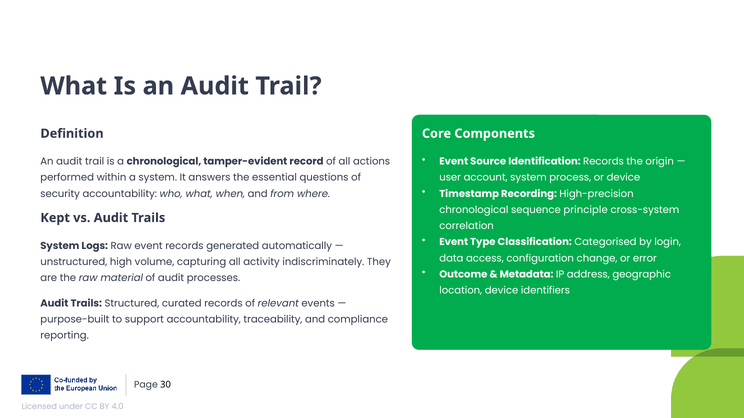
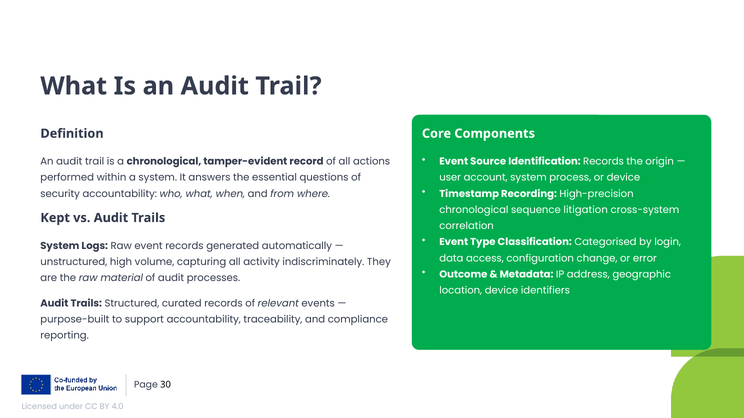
principle: principle -> litigation
